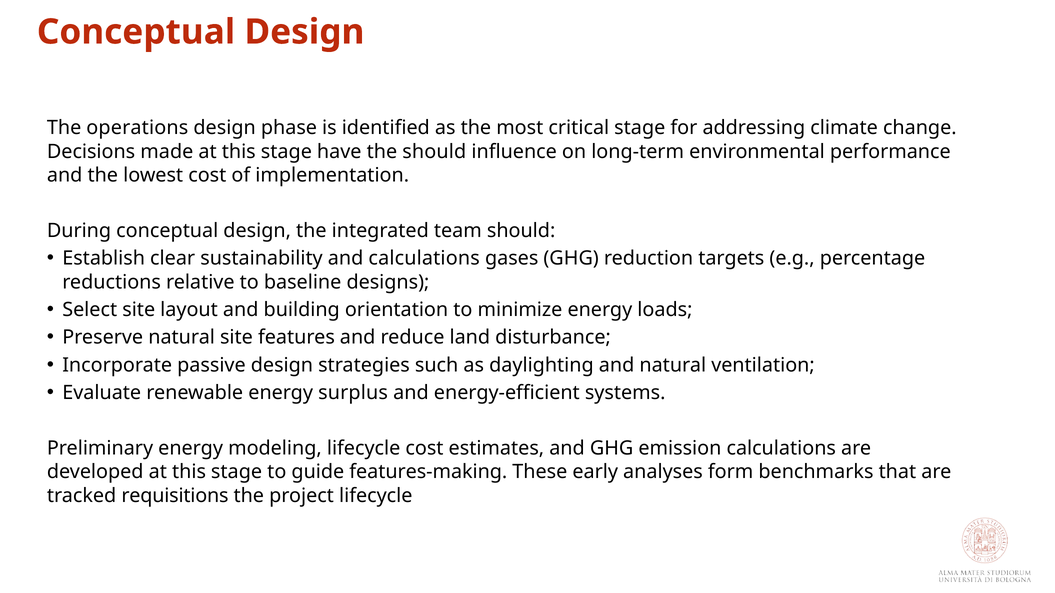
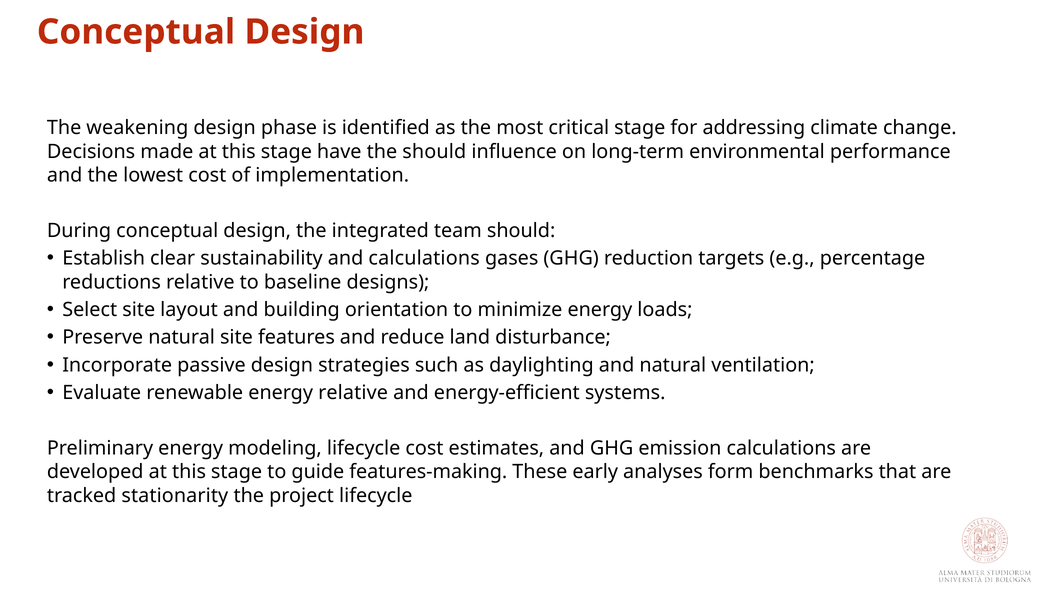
operations: operations -> weakening
energy surplus: surplus -> relative
requisitions: requisitions -> stationarity
